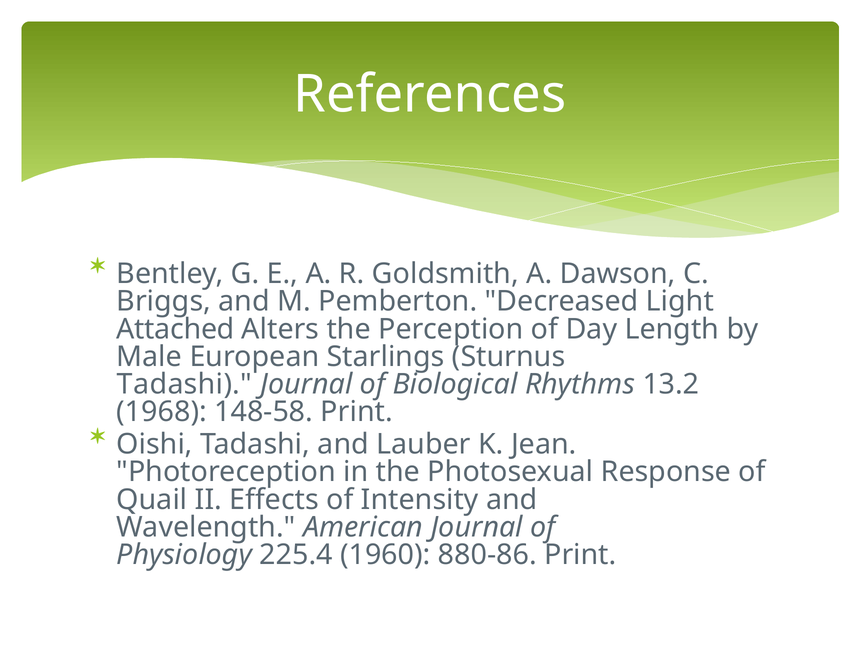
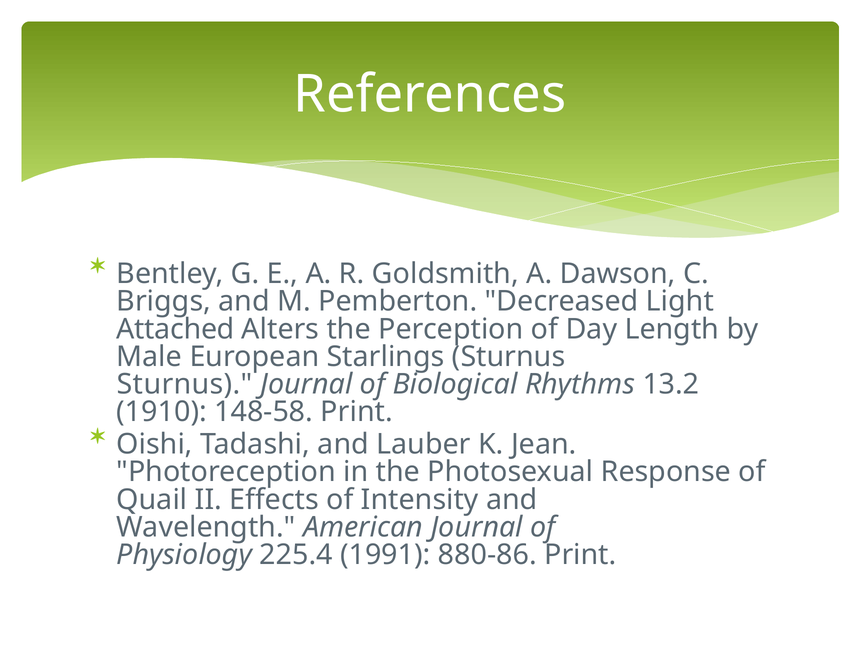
Tadashi at (185, 384): Tadashi -> Sturnus
1968: 1968 -> 1910
1960: 1960 -> 1991
